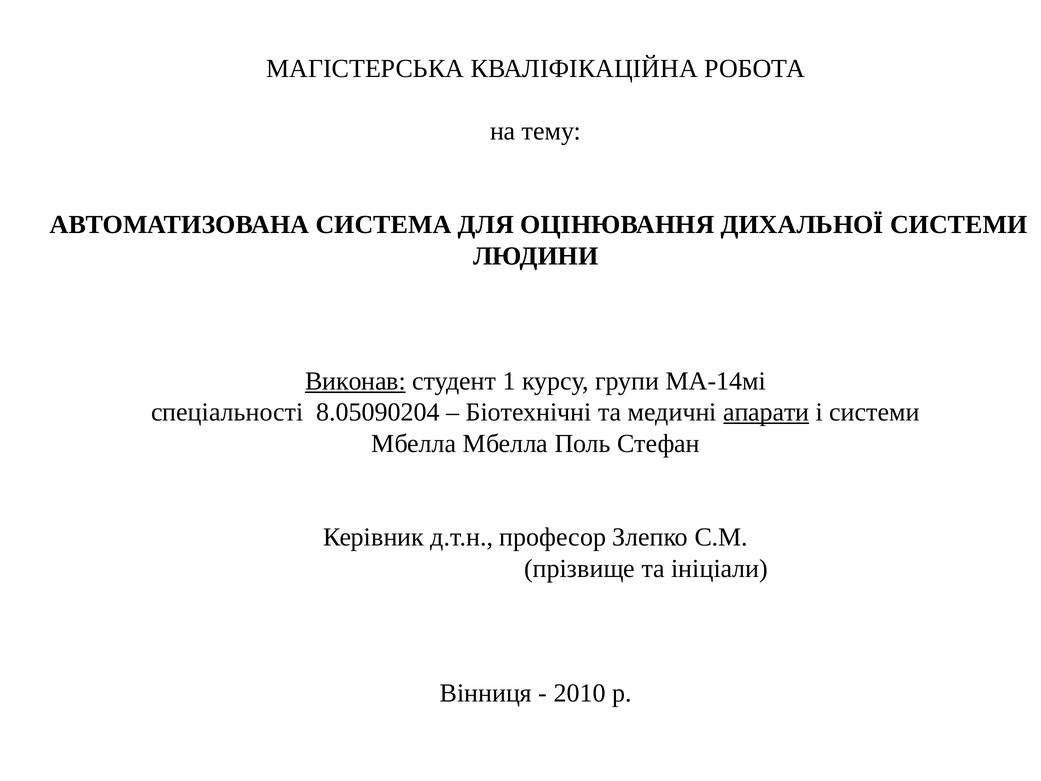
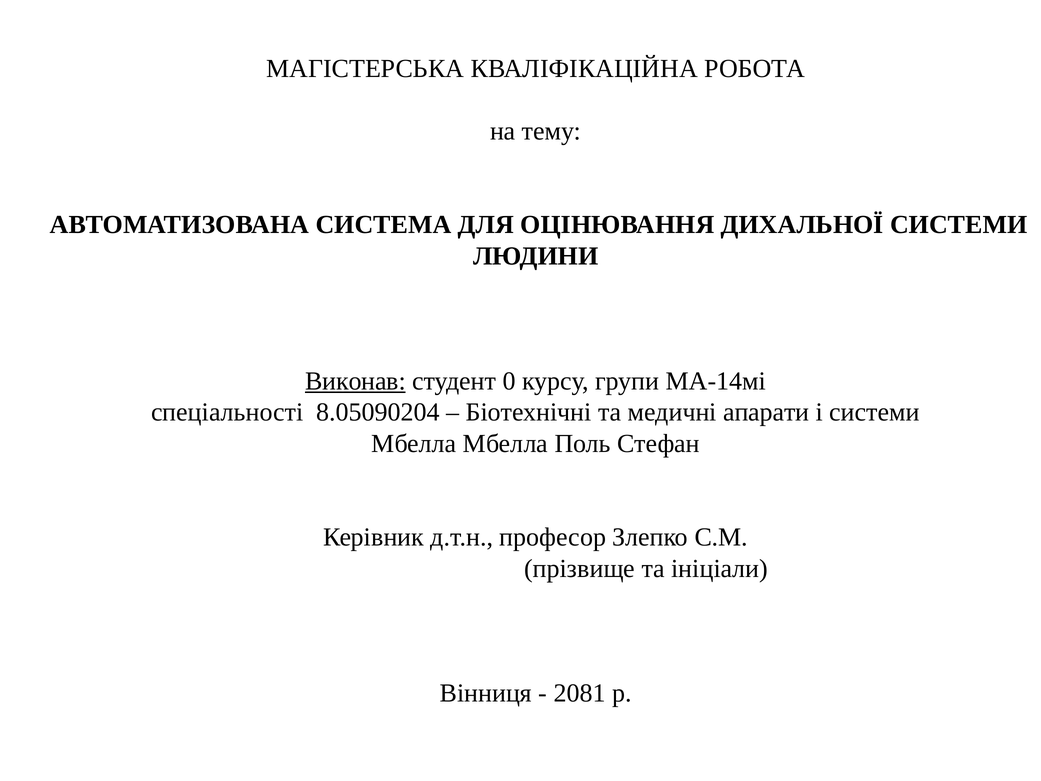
1: 1 -> 0
апарати underline: present -> none
2010: 2010 -> 2081
